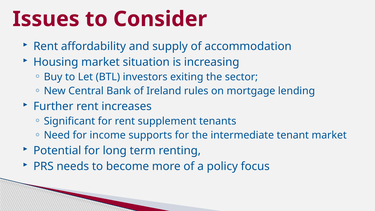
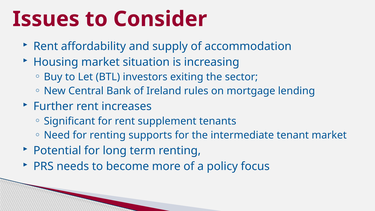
for income: income -> renting
